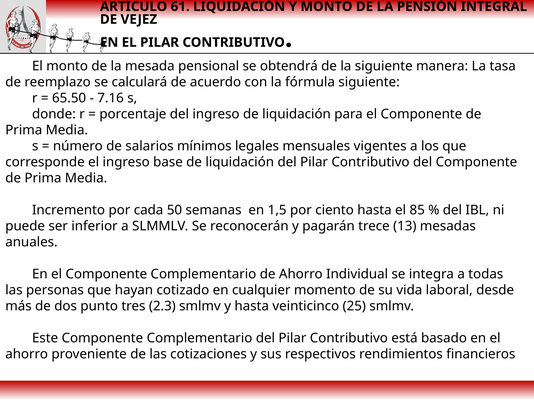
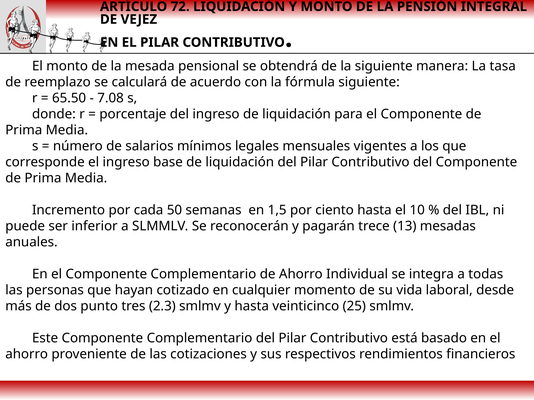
61: 61 -> 72
7.16: 7.16 -> 7.08
85: 85 -> 10
